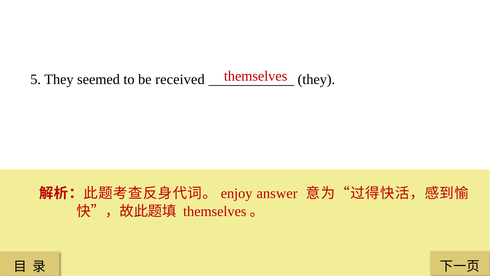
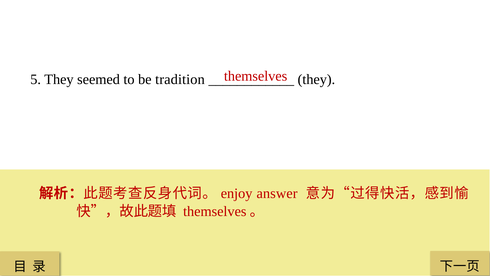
received: received -> tradition
